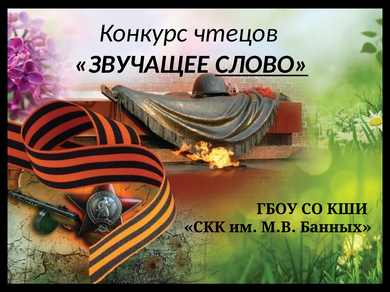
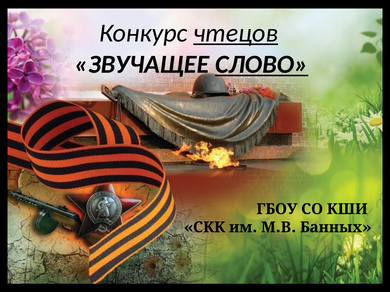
чтецов underline: none -> present
